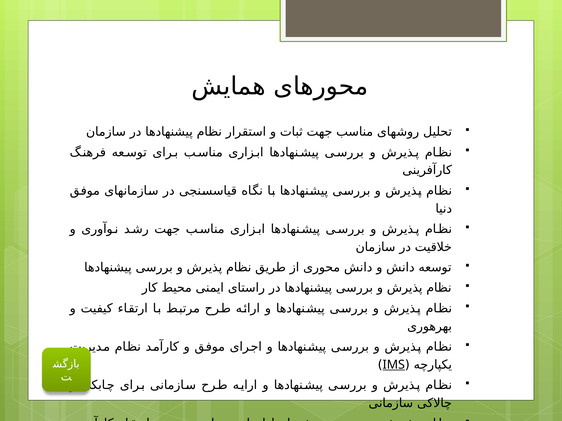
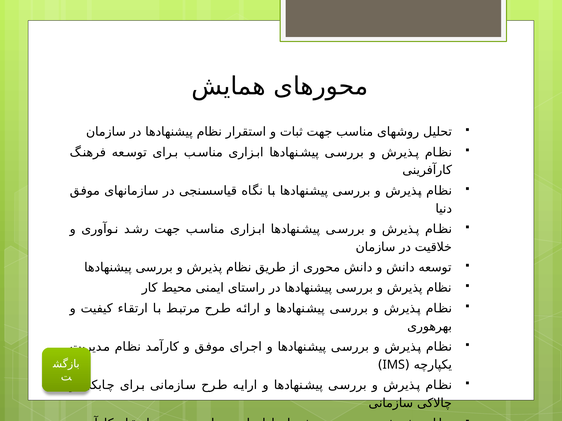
IMS underline: present -> none
